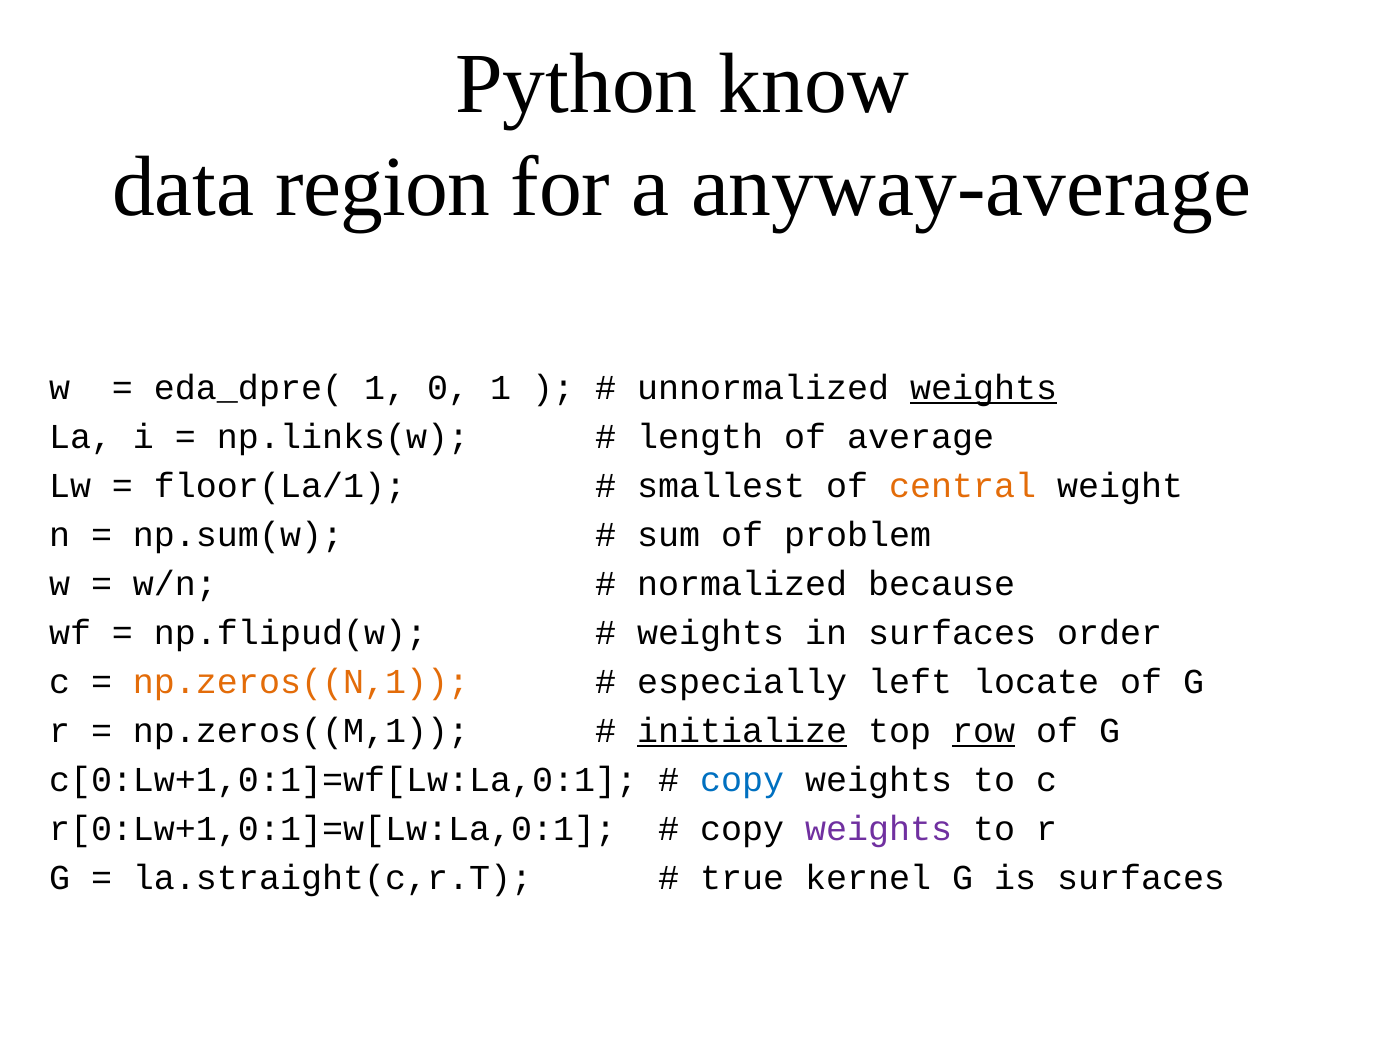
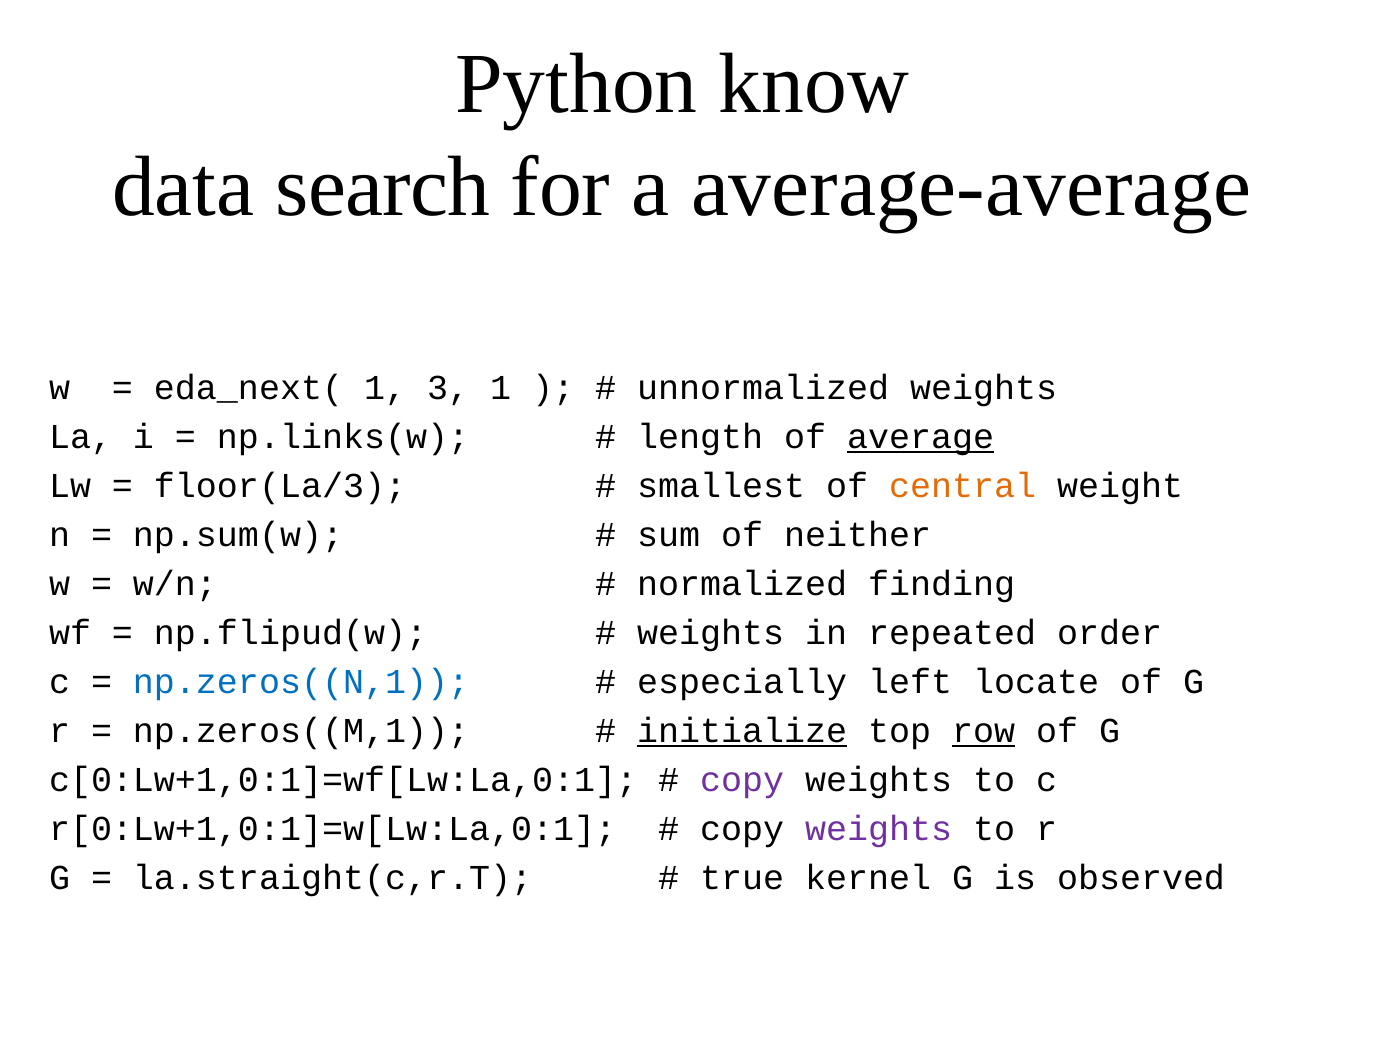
region: region -> search
anyway-average: anyway-average -> average-average
eda_dpre(: eda_dpre( -> eda_next(
0: 0 -> 3
weights at (984, 388) underline: present -> none
average underline: none -> present
floor(La/1: floor(La/1 -> floor(La/3
problem: problem -> neither
because: because -> finding
in surfaces: surfaces -> repeated
np.zeros((N,1 colour: orange -> blue
copy at (742, 780) colour: blue -> purple
is surfaces: surfaces -> observed
